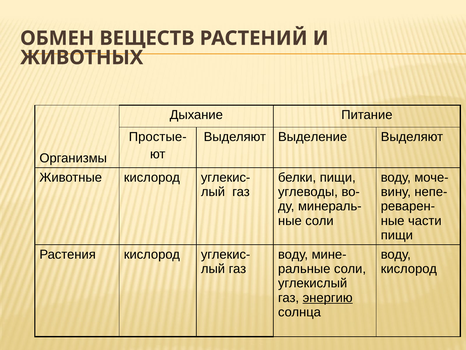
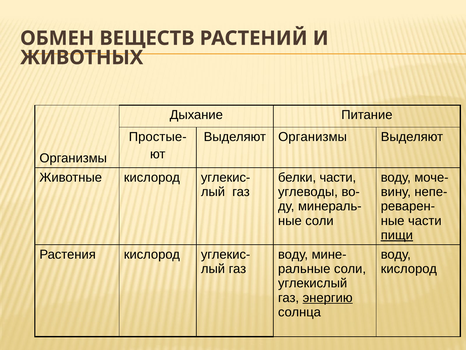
Выделяют Выделение: Выделение -> Организмы
белки пищи: пищи -> части
пищи at (397, 235) underline: none -> present
